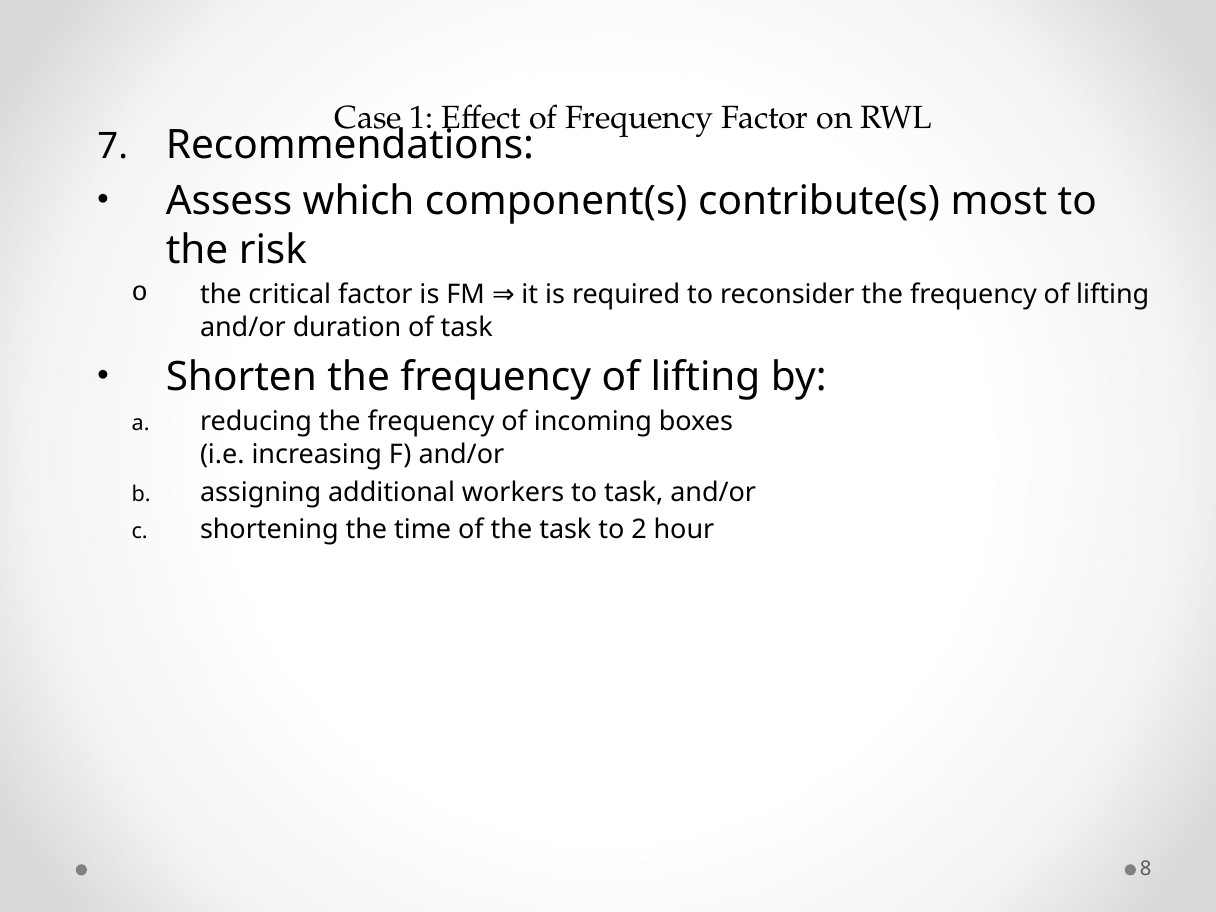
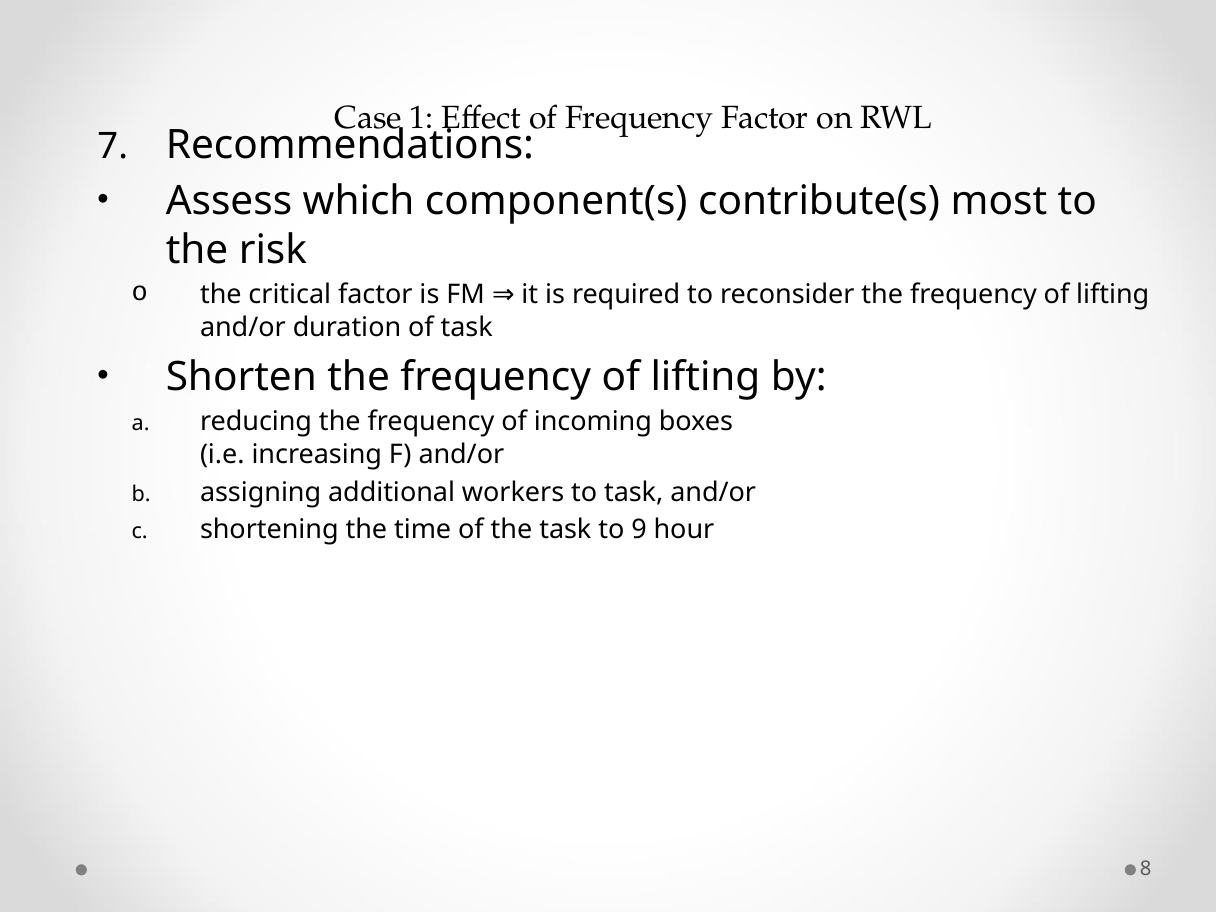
2: 2 -> 9
